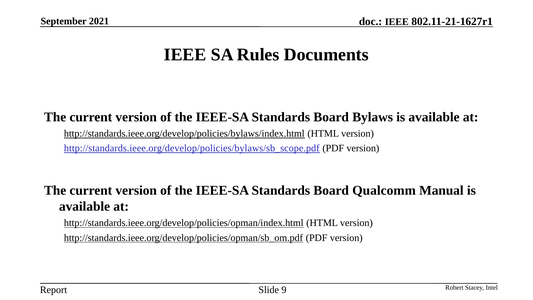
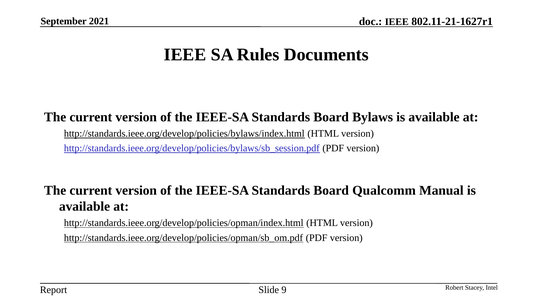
http://standards.ieee.org/develop/policies/bylaws/sb_scope.pdf: http://standards.ieee.org/develop/policies/bylaws/sb_scope.pdf -> http://standards.ieee.org/develop/policies/bylaws/sb_session.pdf
